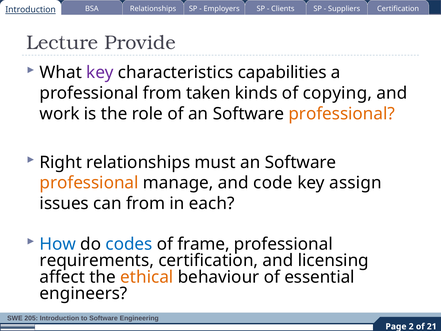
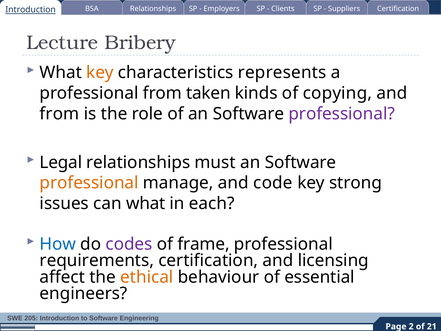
Provide: Provide -> Bribery
key at (100, 73) colour: purple -> orange
capabilities: capabilities -> represents
work at (60, 114): work -> from
professional at (342, 114) colour: orange -> purple
Right: Right -> Legal
assign: assign -> strong
can from: from -> what
codes colour: blue -> purple
